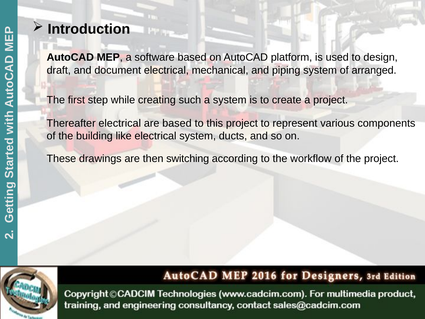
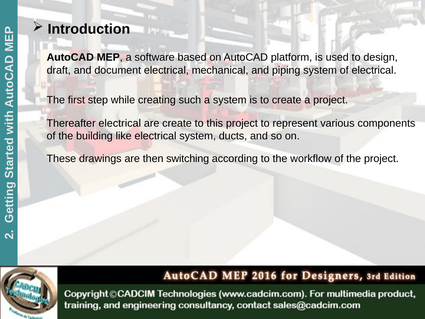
of arranged: arranged -> electrical
are based: based -> create
